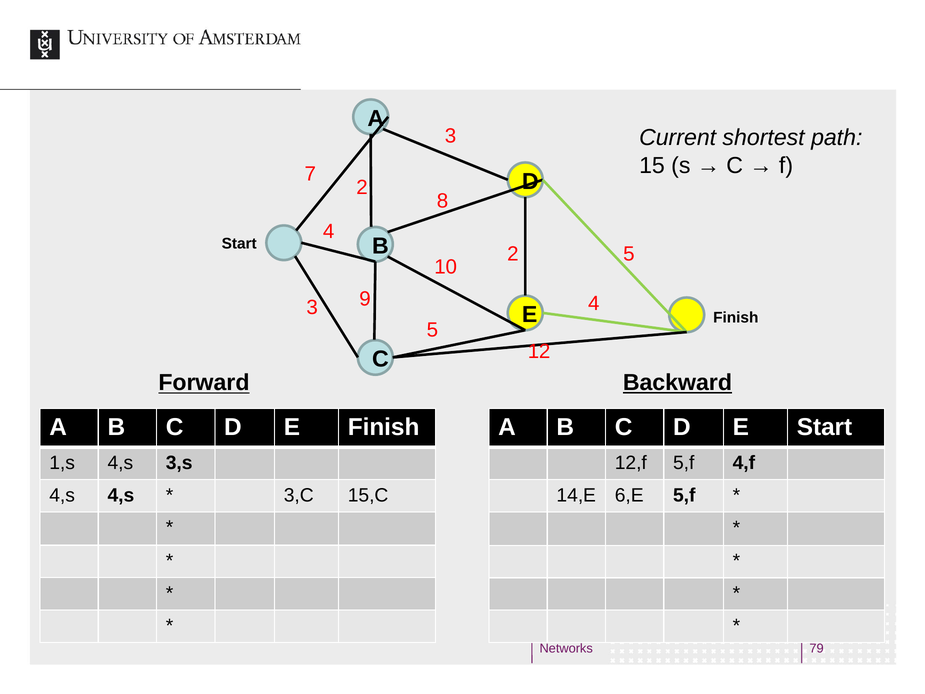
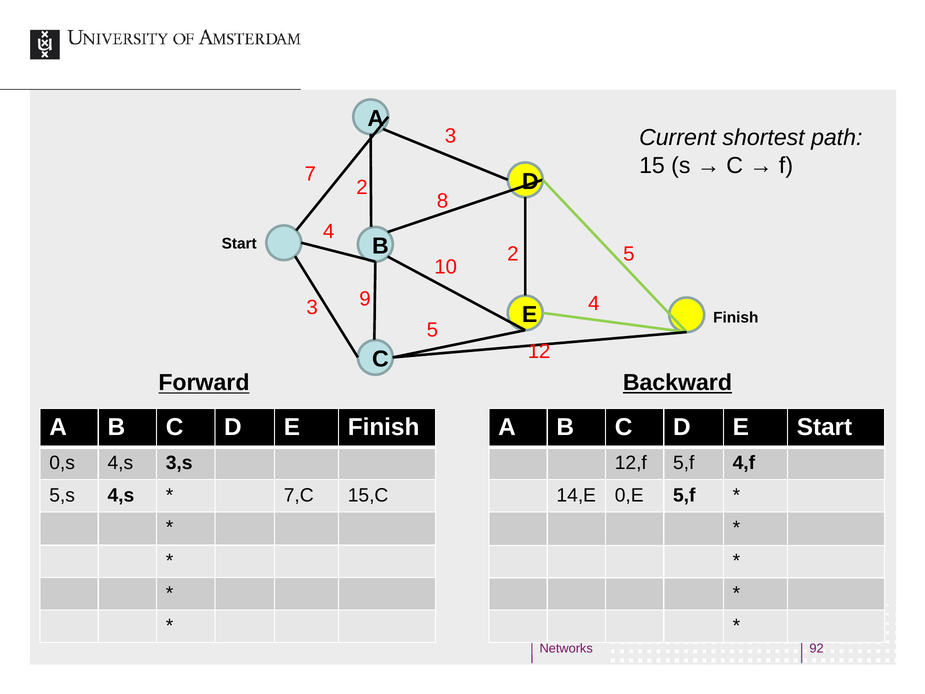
1,s: 1,s -> 0,s
4,s at (62, 495): 4,s -> 5,s
3,C: 3,C -> 7,C
6,E: 6,E -> 0,E
79: 79 -> 92
